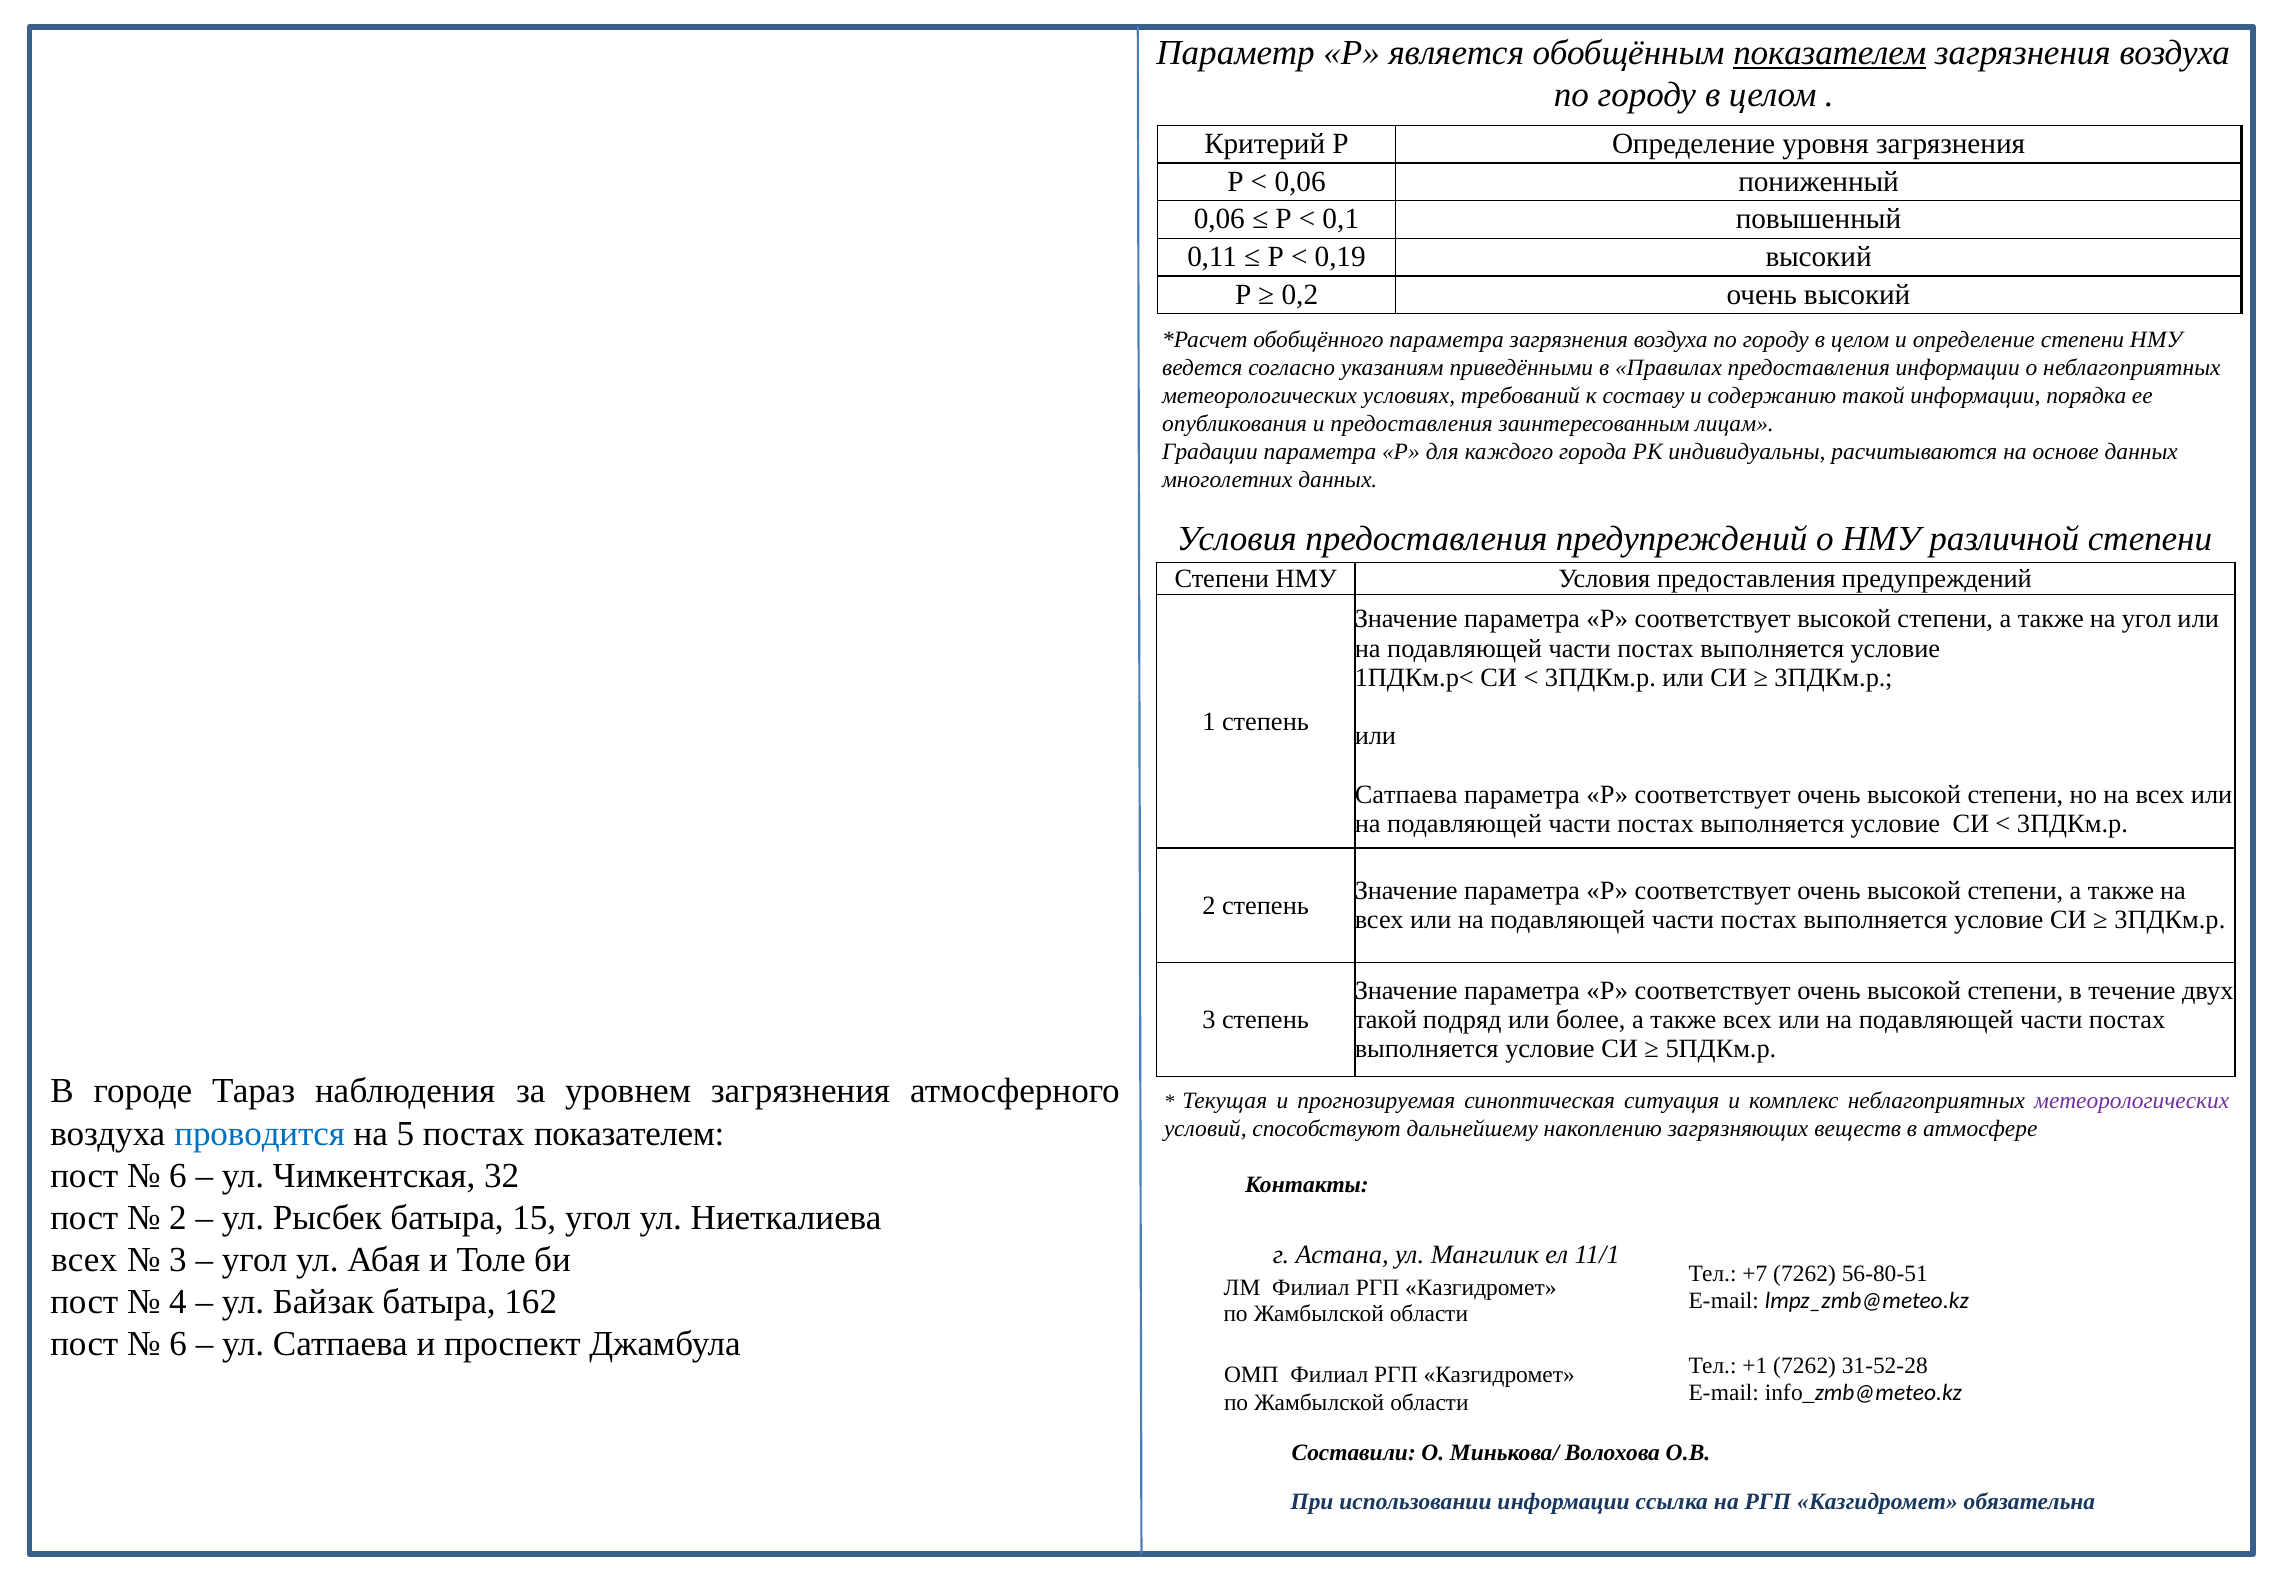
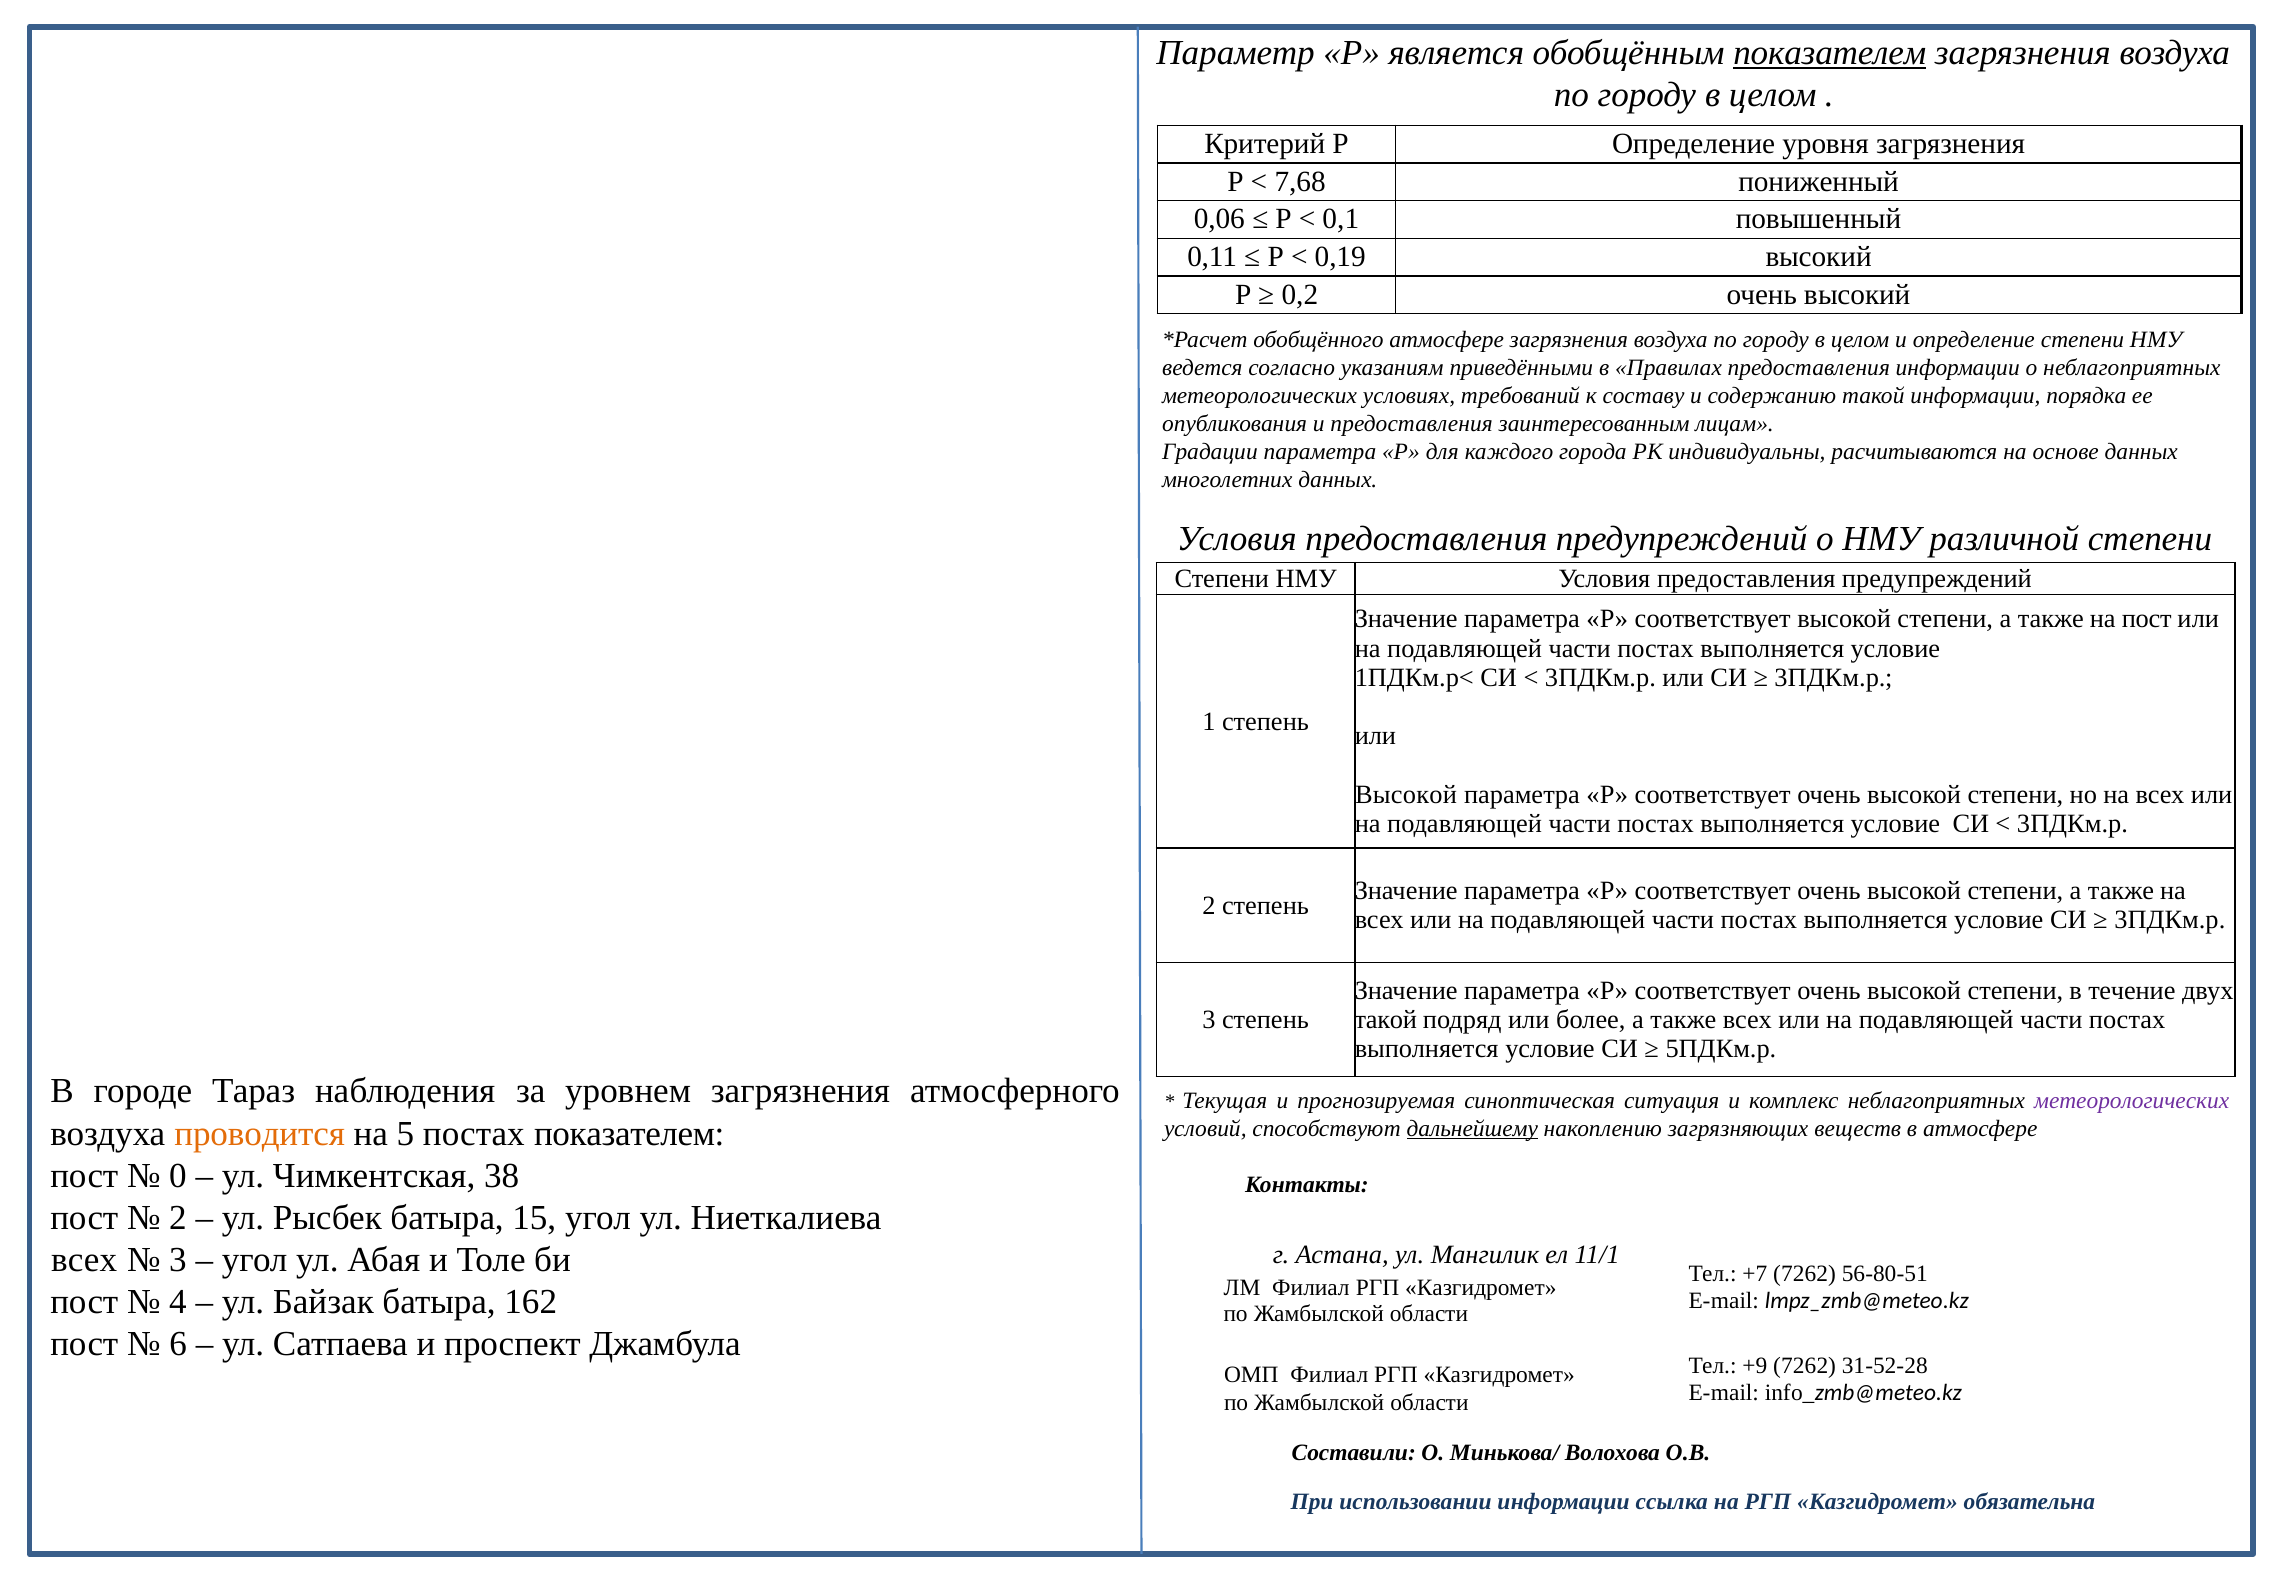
0,06 at (1300, 182): 0,06 -> 7,68
обобщённого параметра: параметра -> атмосфере
на угол: угол -> пост
Сатпаева at (1406, 794): Сатпаева -> Высокой
проводится colour: blue -> orange
дальнейшему underline: none -> present
6 at (178, 1175): 6 -> 0
32: 32 -> 38
+1: +1 -> +9
